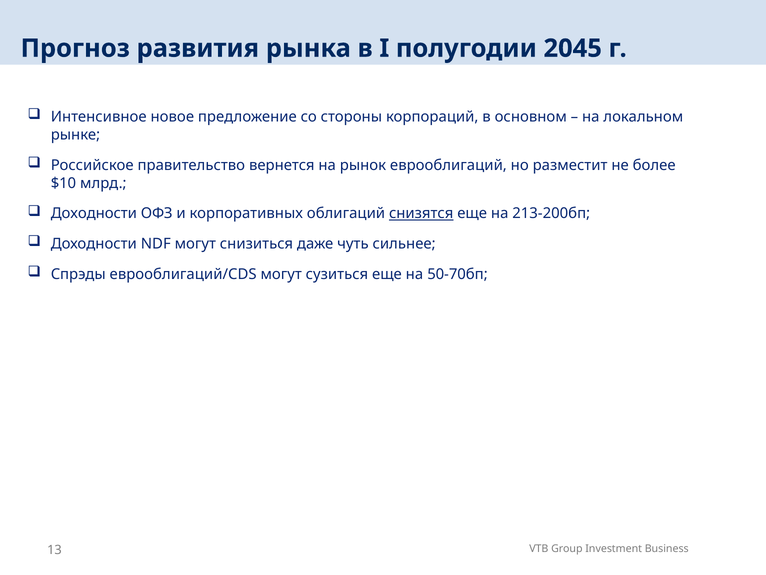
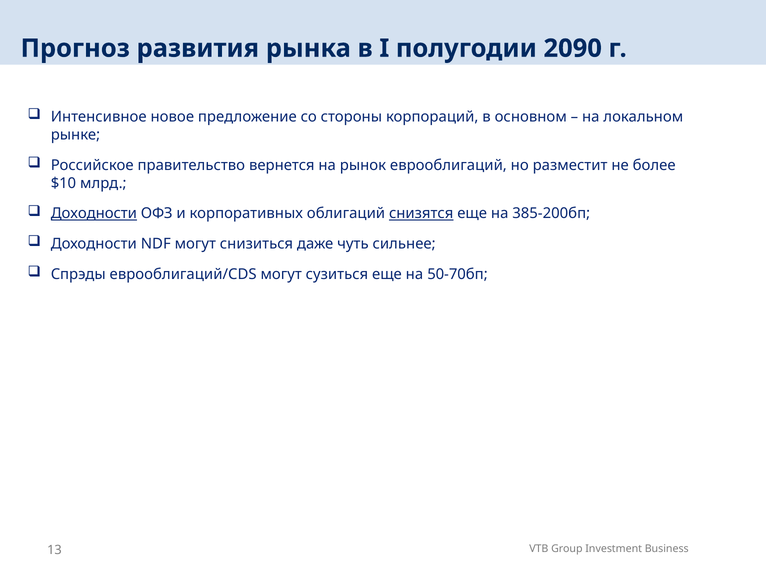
2045: 2045 -> 2090
Доходности at (94, 213) underline: none -> present
213-200бп: 213-200бп -> 385-200бп
